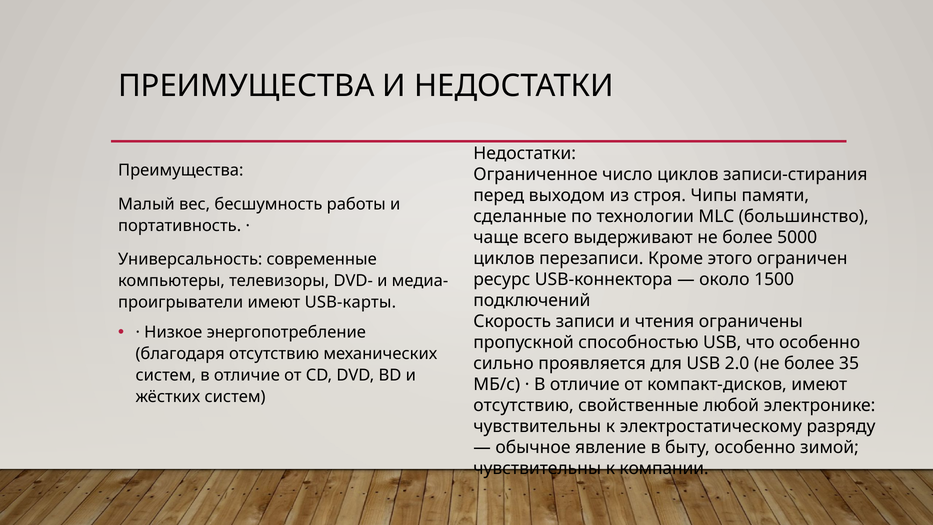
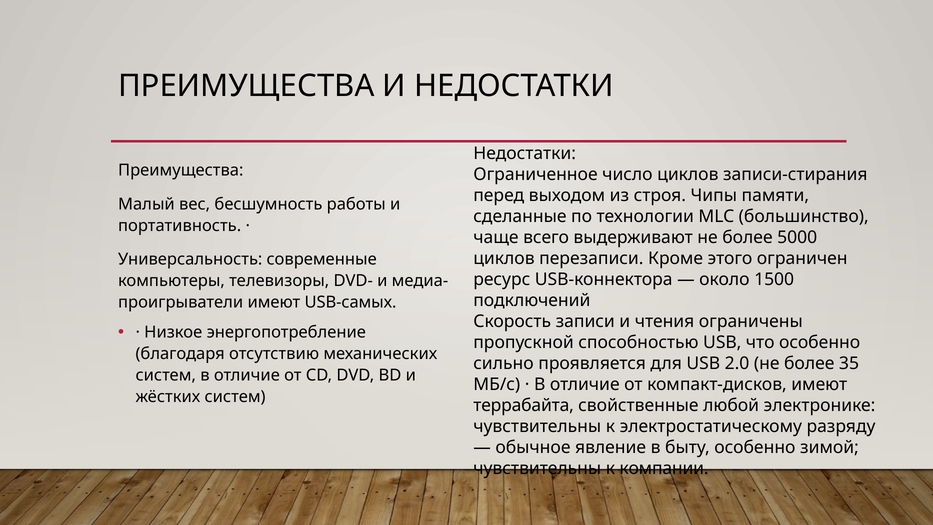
USB-карты: USB-карты -> USB-самых
отсутствию at (524, 405): отсутствию -> террабайта
